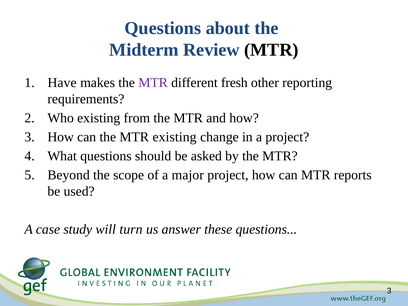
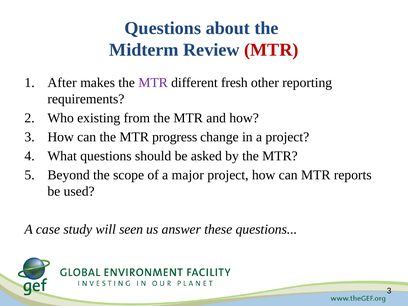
MTR at (271, 50) colour: black -> red
Have: Have -> After
MTR existing: existing -> progress
turn: turn -> seen
